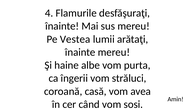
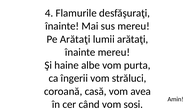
Pe Vestea: Vestea -> Arătaţi
